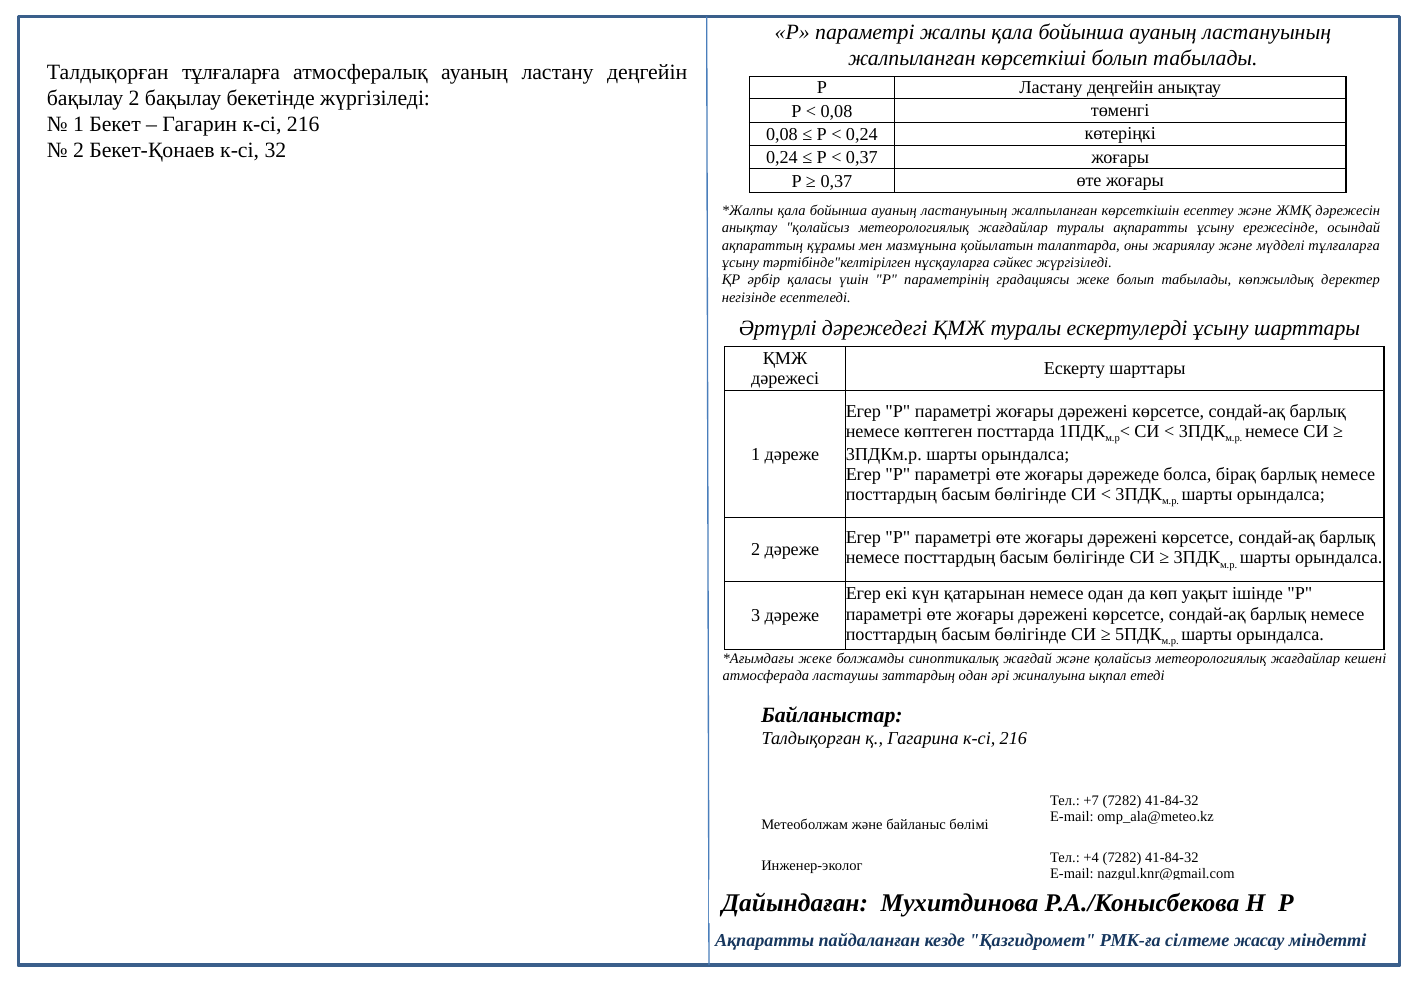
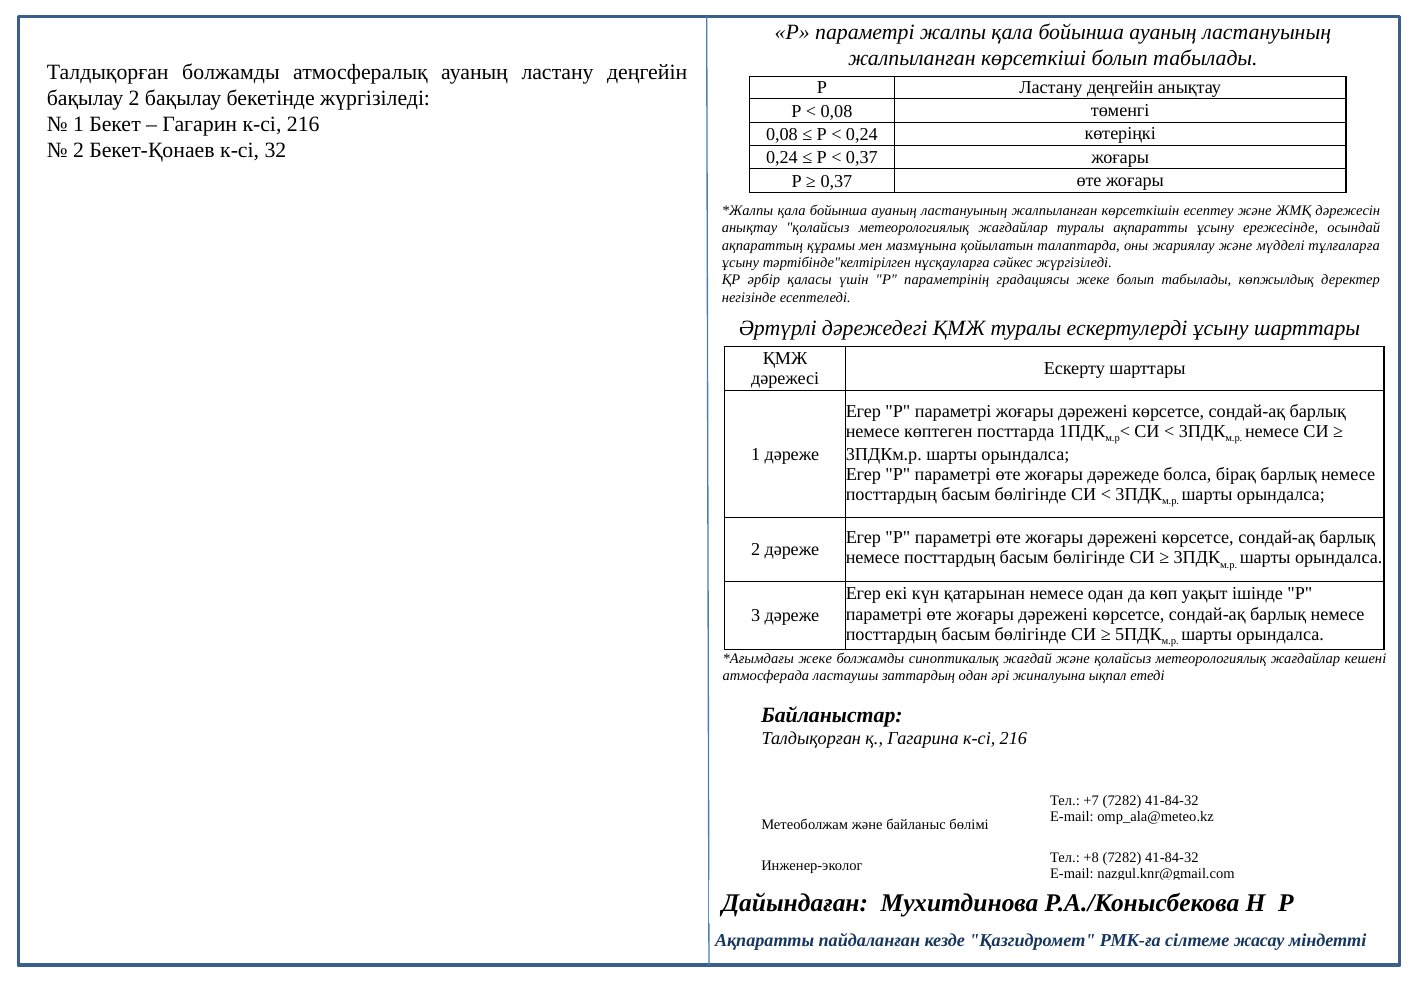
Талдықорған тұлғаларға: тұлғаларға -> болжамды
+4: +4 -> +8
